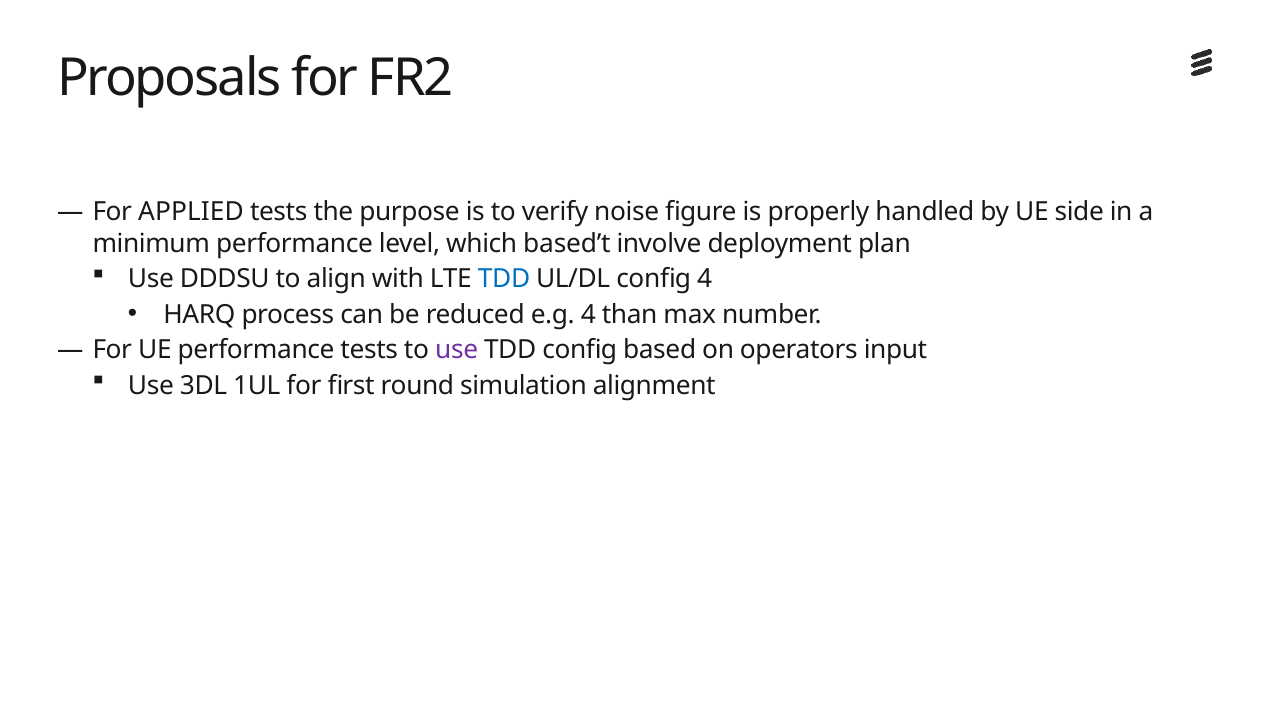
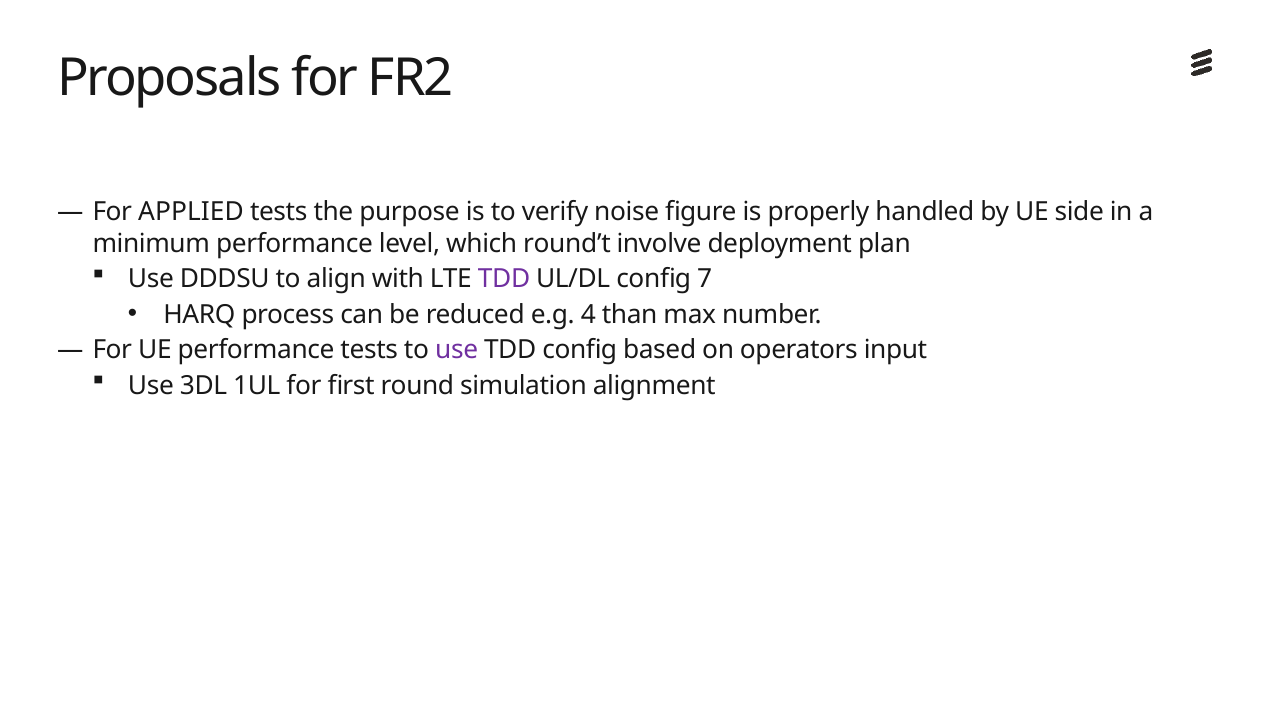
based’t: based’t -> round’t
TDD at (504, 279) colour: blue -> purple
config 4: 4 -> 7
